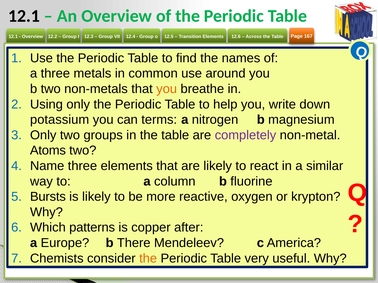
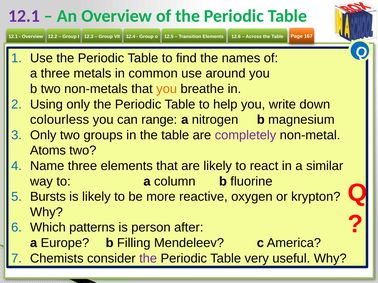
12.1 at (24, 16) colour: black -> purple
potassium: potassium -> colourless
terms: terms -> range
copper: copper -> person
There: There -> Filling
the at (148, 259) colour: orange -> purple
